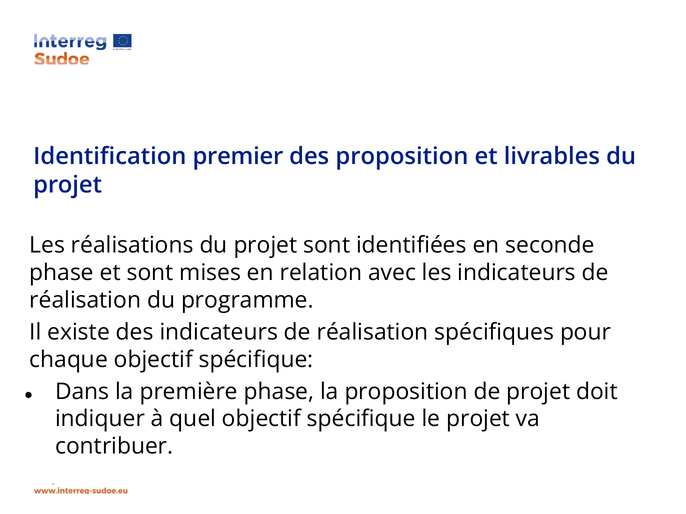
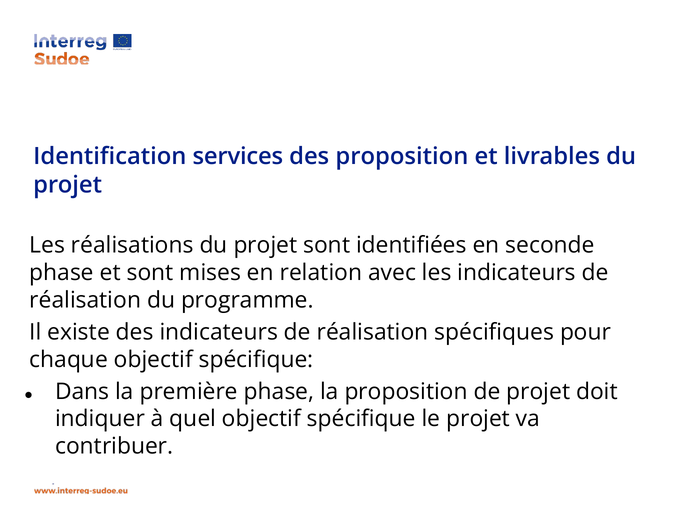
premier: premier -> services
